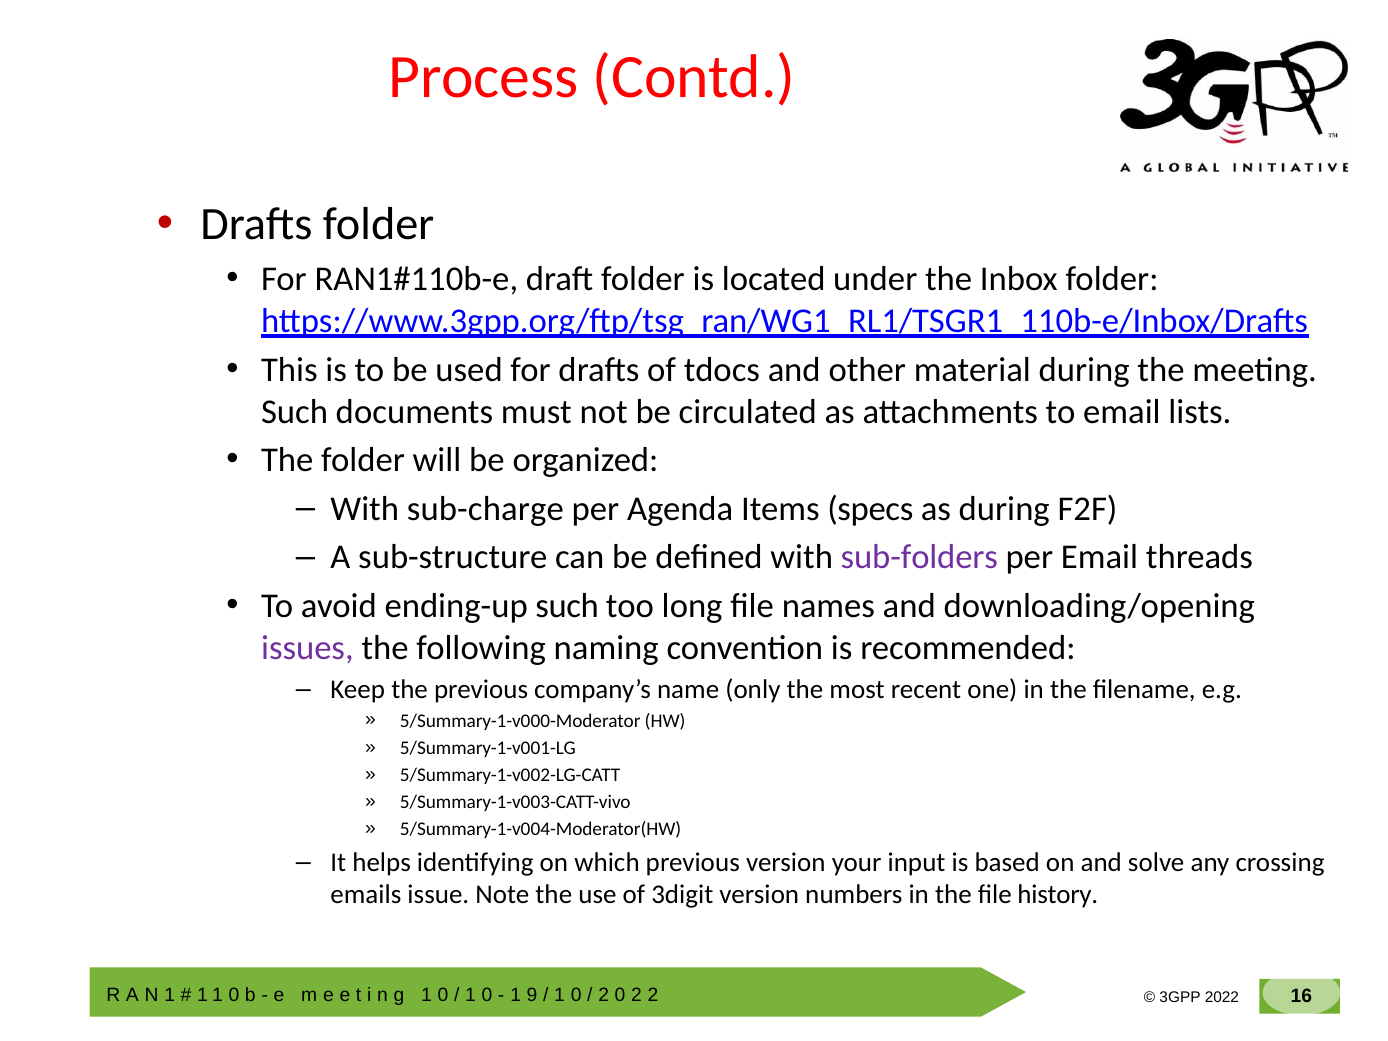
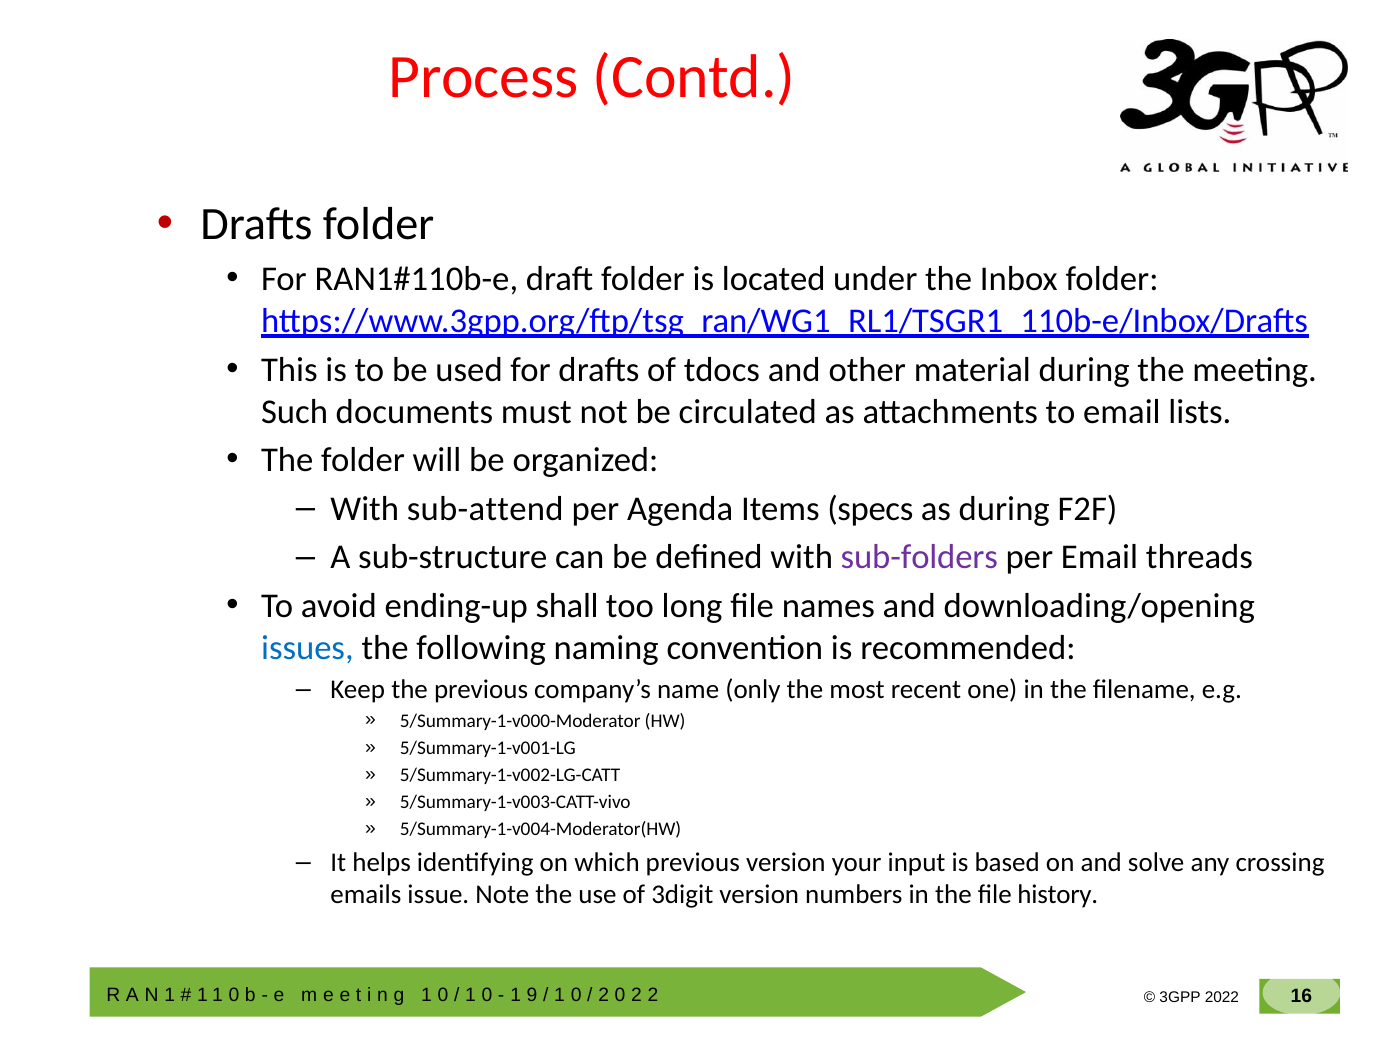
sub-charge: sub-charge -> sub-attend
ending-up such: such -> shall
issues colour: purple -> blue
